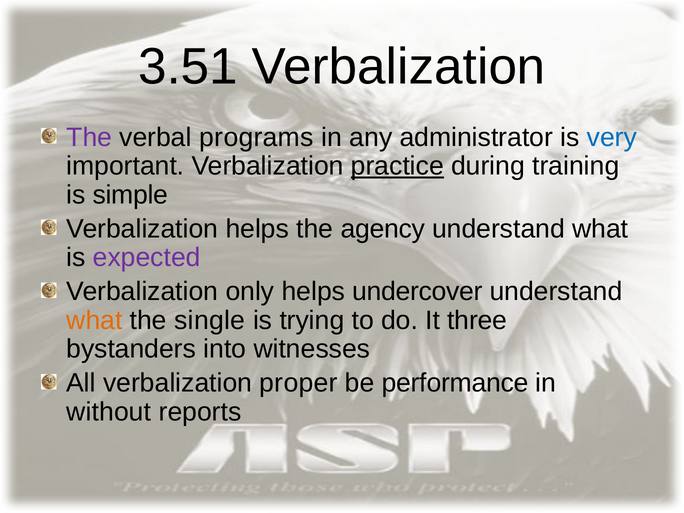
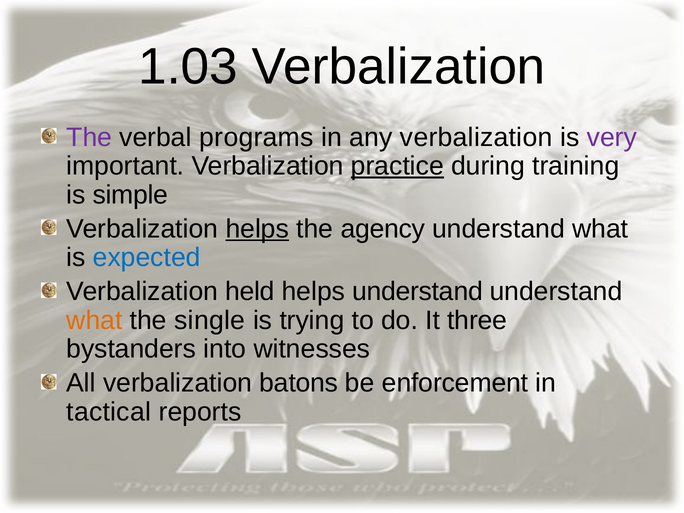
3.51: 3.51 -> 1.03
any administrator: administrator -> verbalization
very colour: blue -> purple
helps at (257, 229) underline: none -> present
expected colour: purple -> blue
only: only -> held
helps undercover: undercover -> understand
proper: proper -> batons
performance: performance -> enforcement
without: without -> tactical
